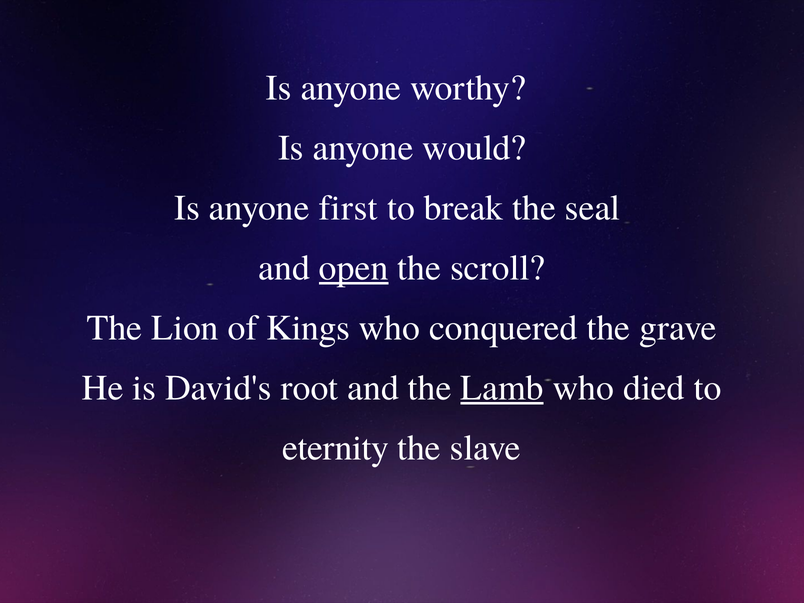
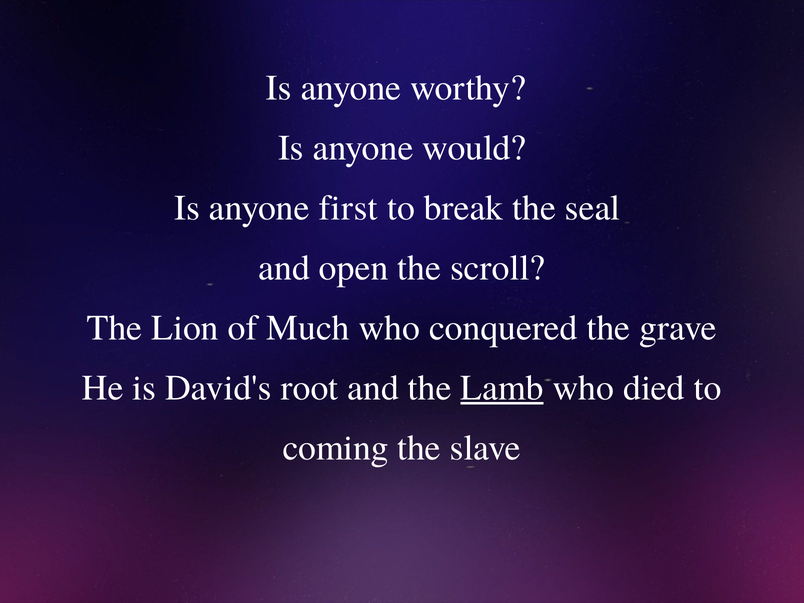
open underline: present -> none
Kings: Kings -> Much
eternity: eternity -> coming
